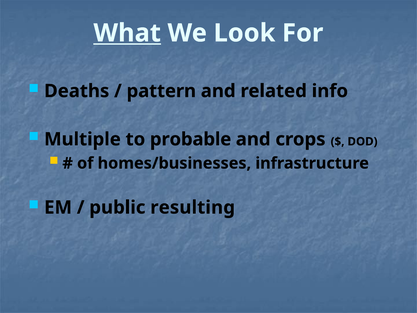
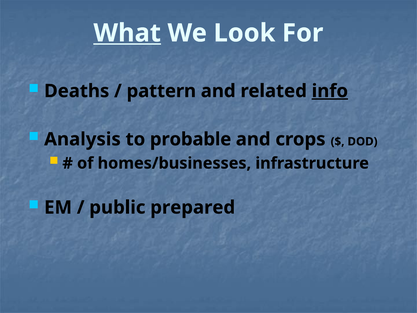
info underline: none -> present
Multiple: Multiple -> Analysis
resulting: resulting -> prepared
